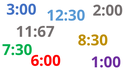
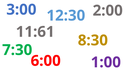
11:67: 11:67 -> 11:61
